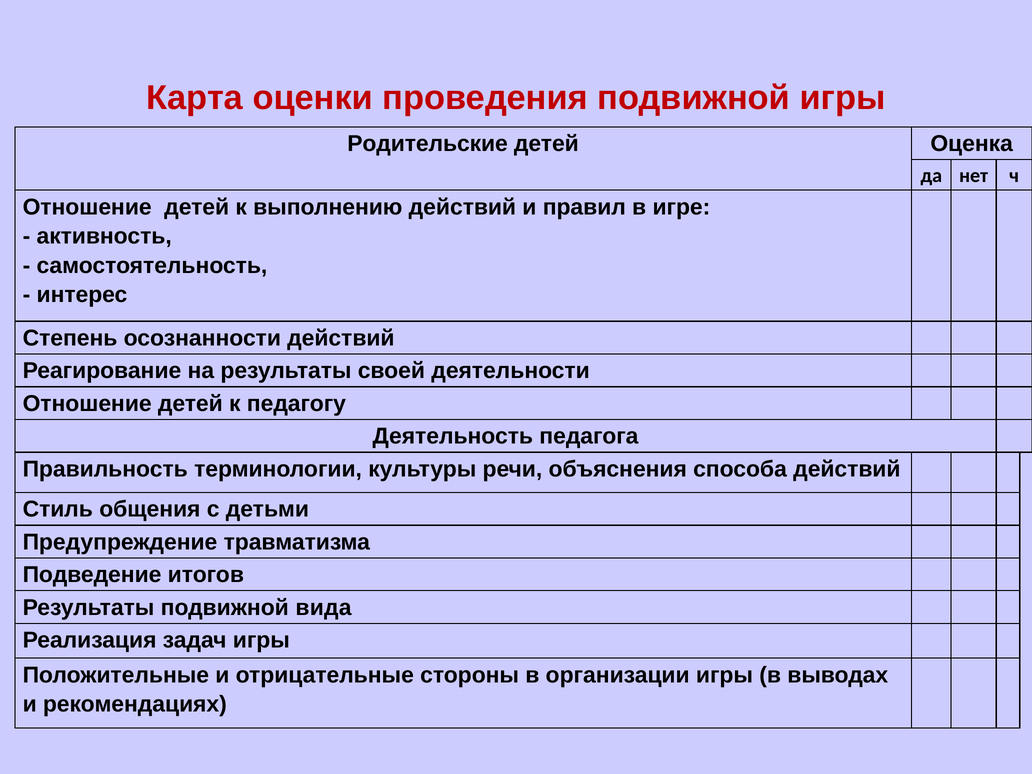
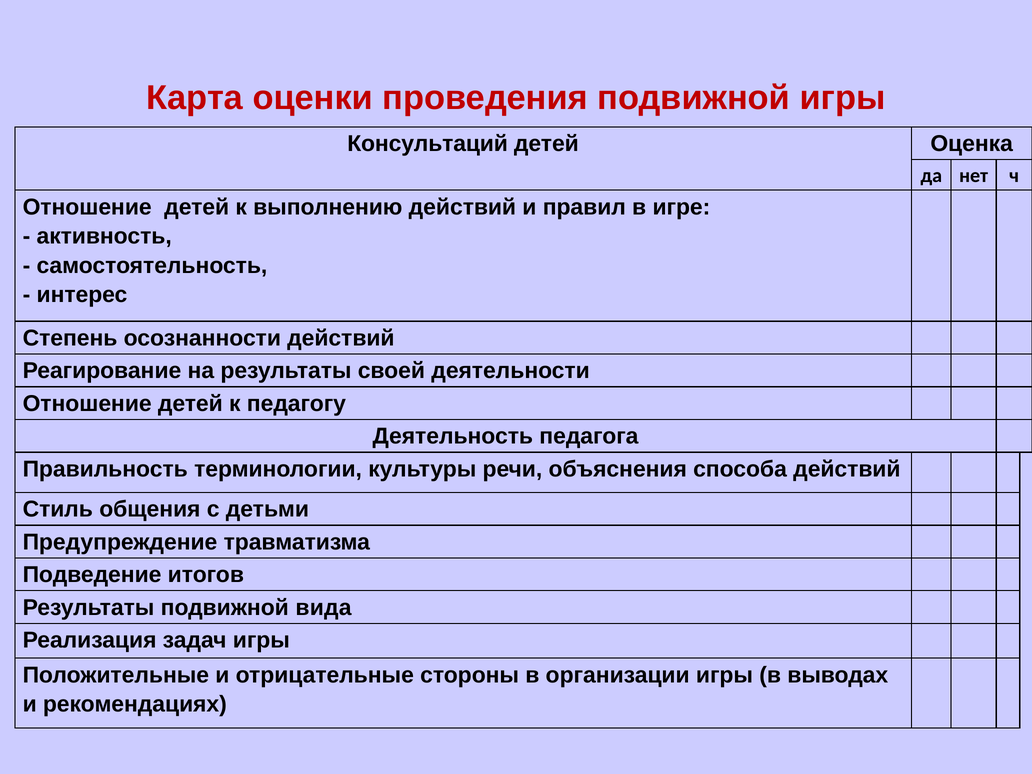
Родительские: Родительские -> Консультаций
